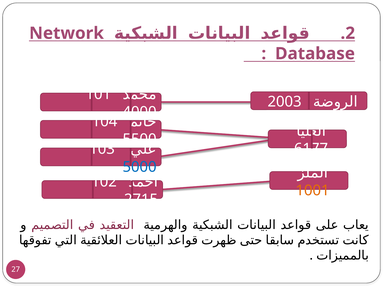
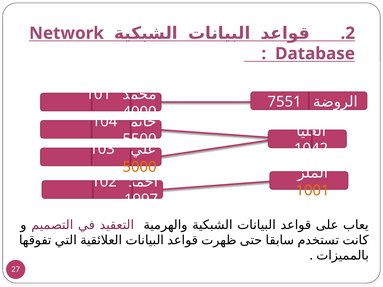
2003: 2003 -> 7551
6177: 6177 -> 1042
5000 colour: blue -> orange
2715: 2715 -> 1997
